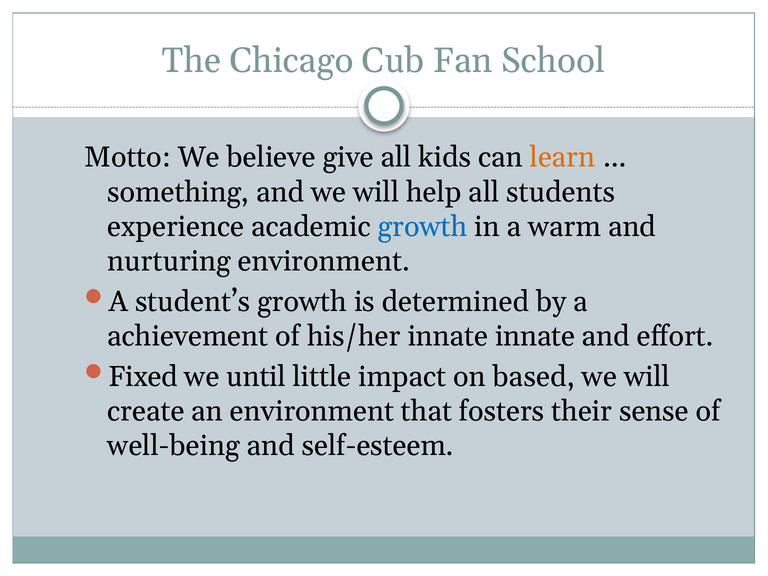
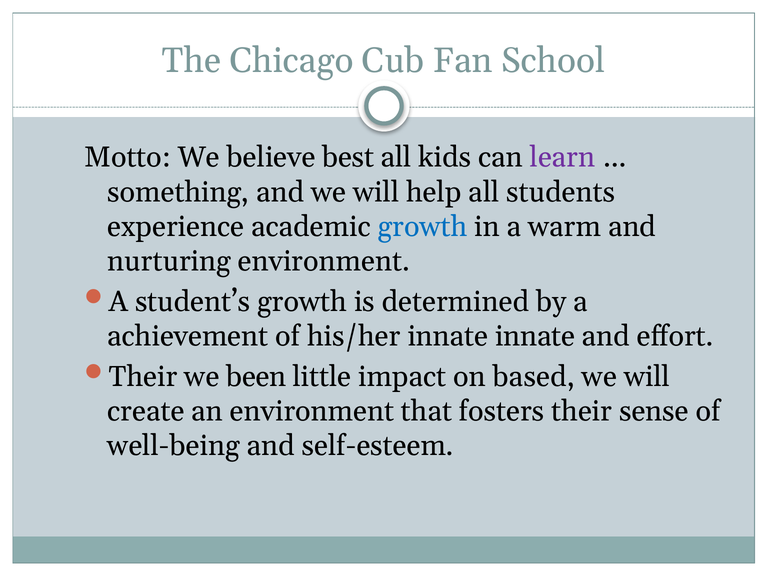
give: give -> best
learn colour: orange -> purple
Fixed at (143, 377): Fixed -> Their
until: until -> been
